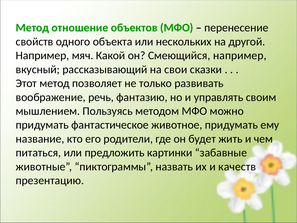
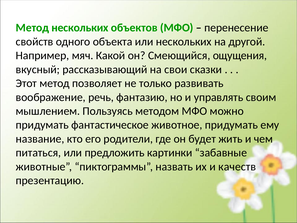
Метод отношение: отношение -> нескольких
Смеющийся например: например -> ощущения
